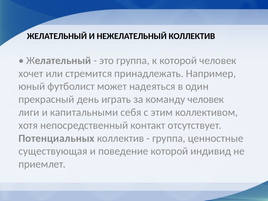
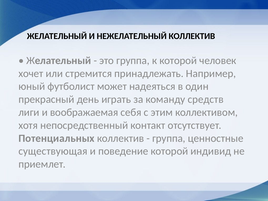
команду человек: человек -> средств
капитальными: капитальными -> воображаемая
